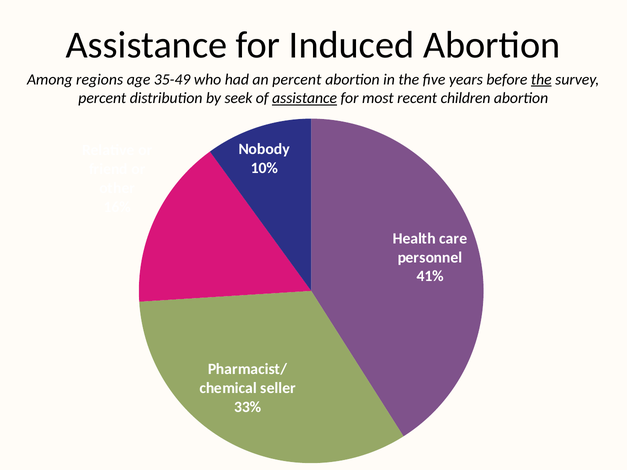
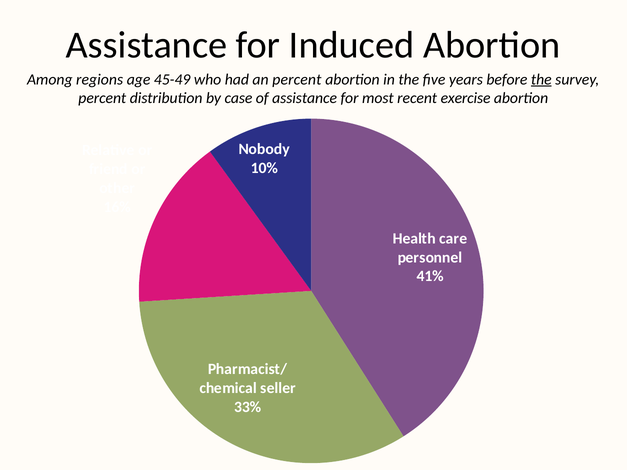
35-49: 35-49 -> 45-49
seek: seek -> case
assistance at (305, 98) underline: present -> none
children: children -> exercise
